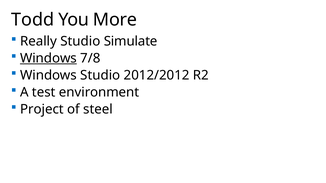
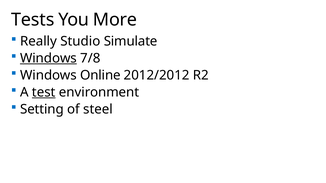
Todd: Todd -> Tests
Windows Studio: Studio -> Online
test underline: none -> present
Project: Project -> Setting
